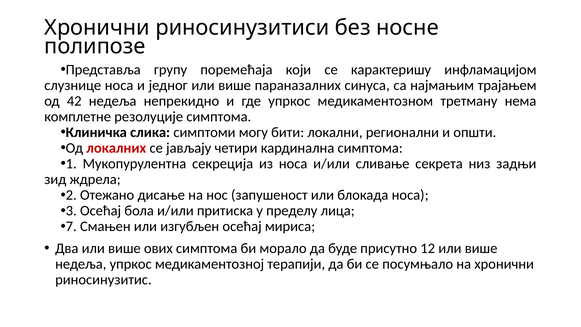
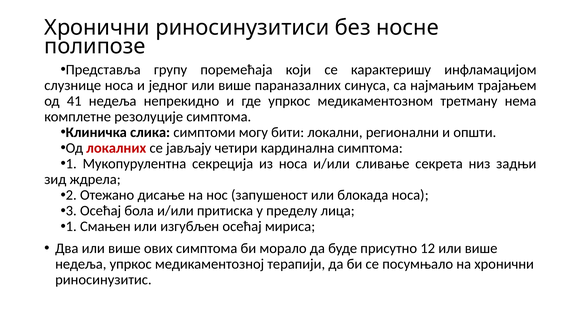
42: 42 -> 41
7 at (71, 226): 7 -> 1
